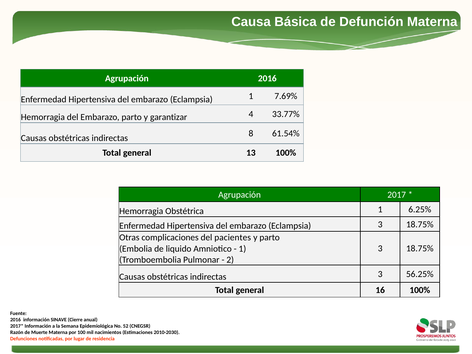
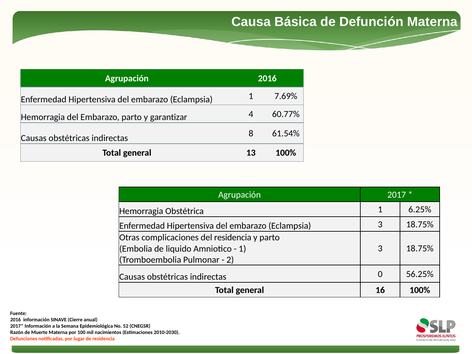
33.77%: 33.77% -> 60.77%
del pacientes: pacientes -> residencia
indirectas 3: 3 -> 0
